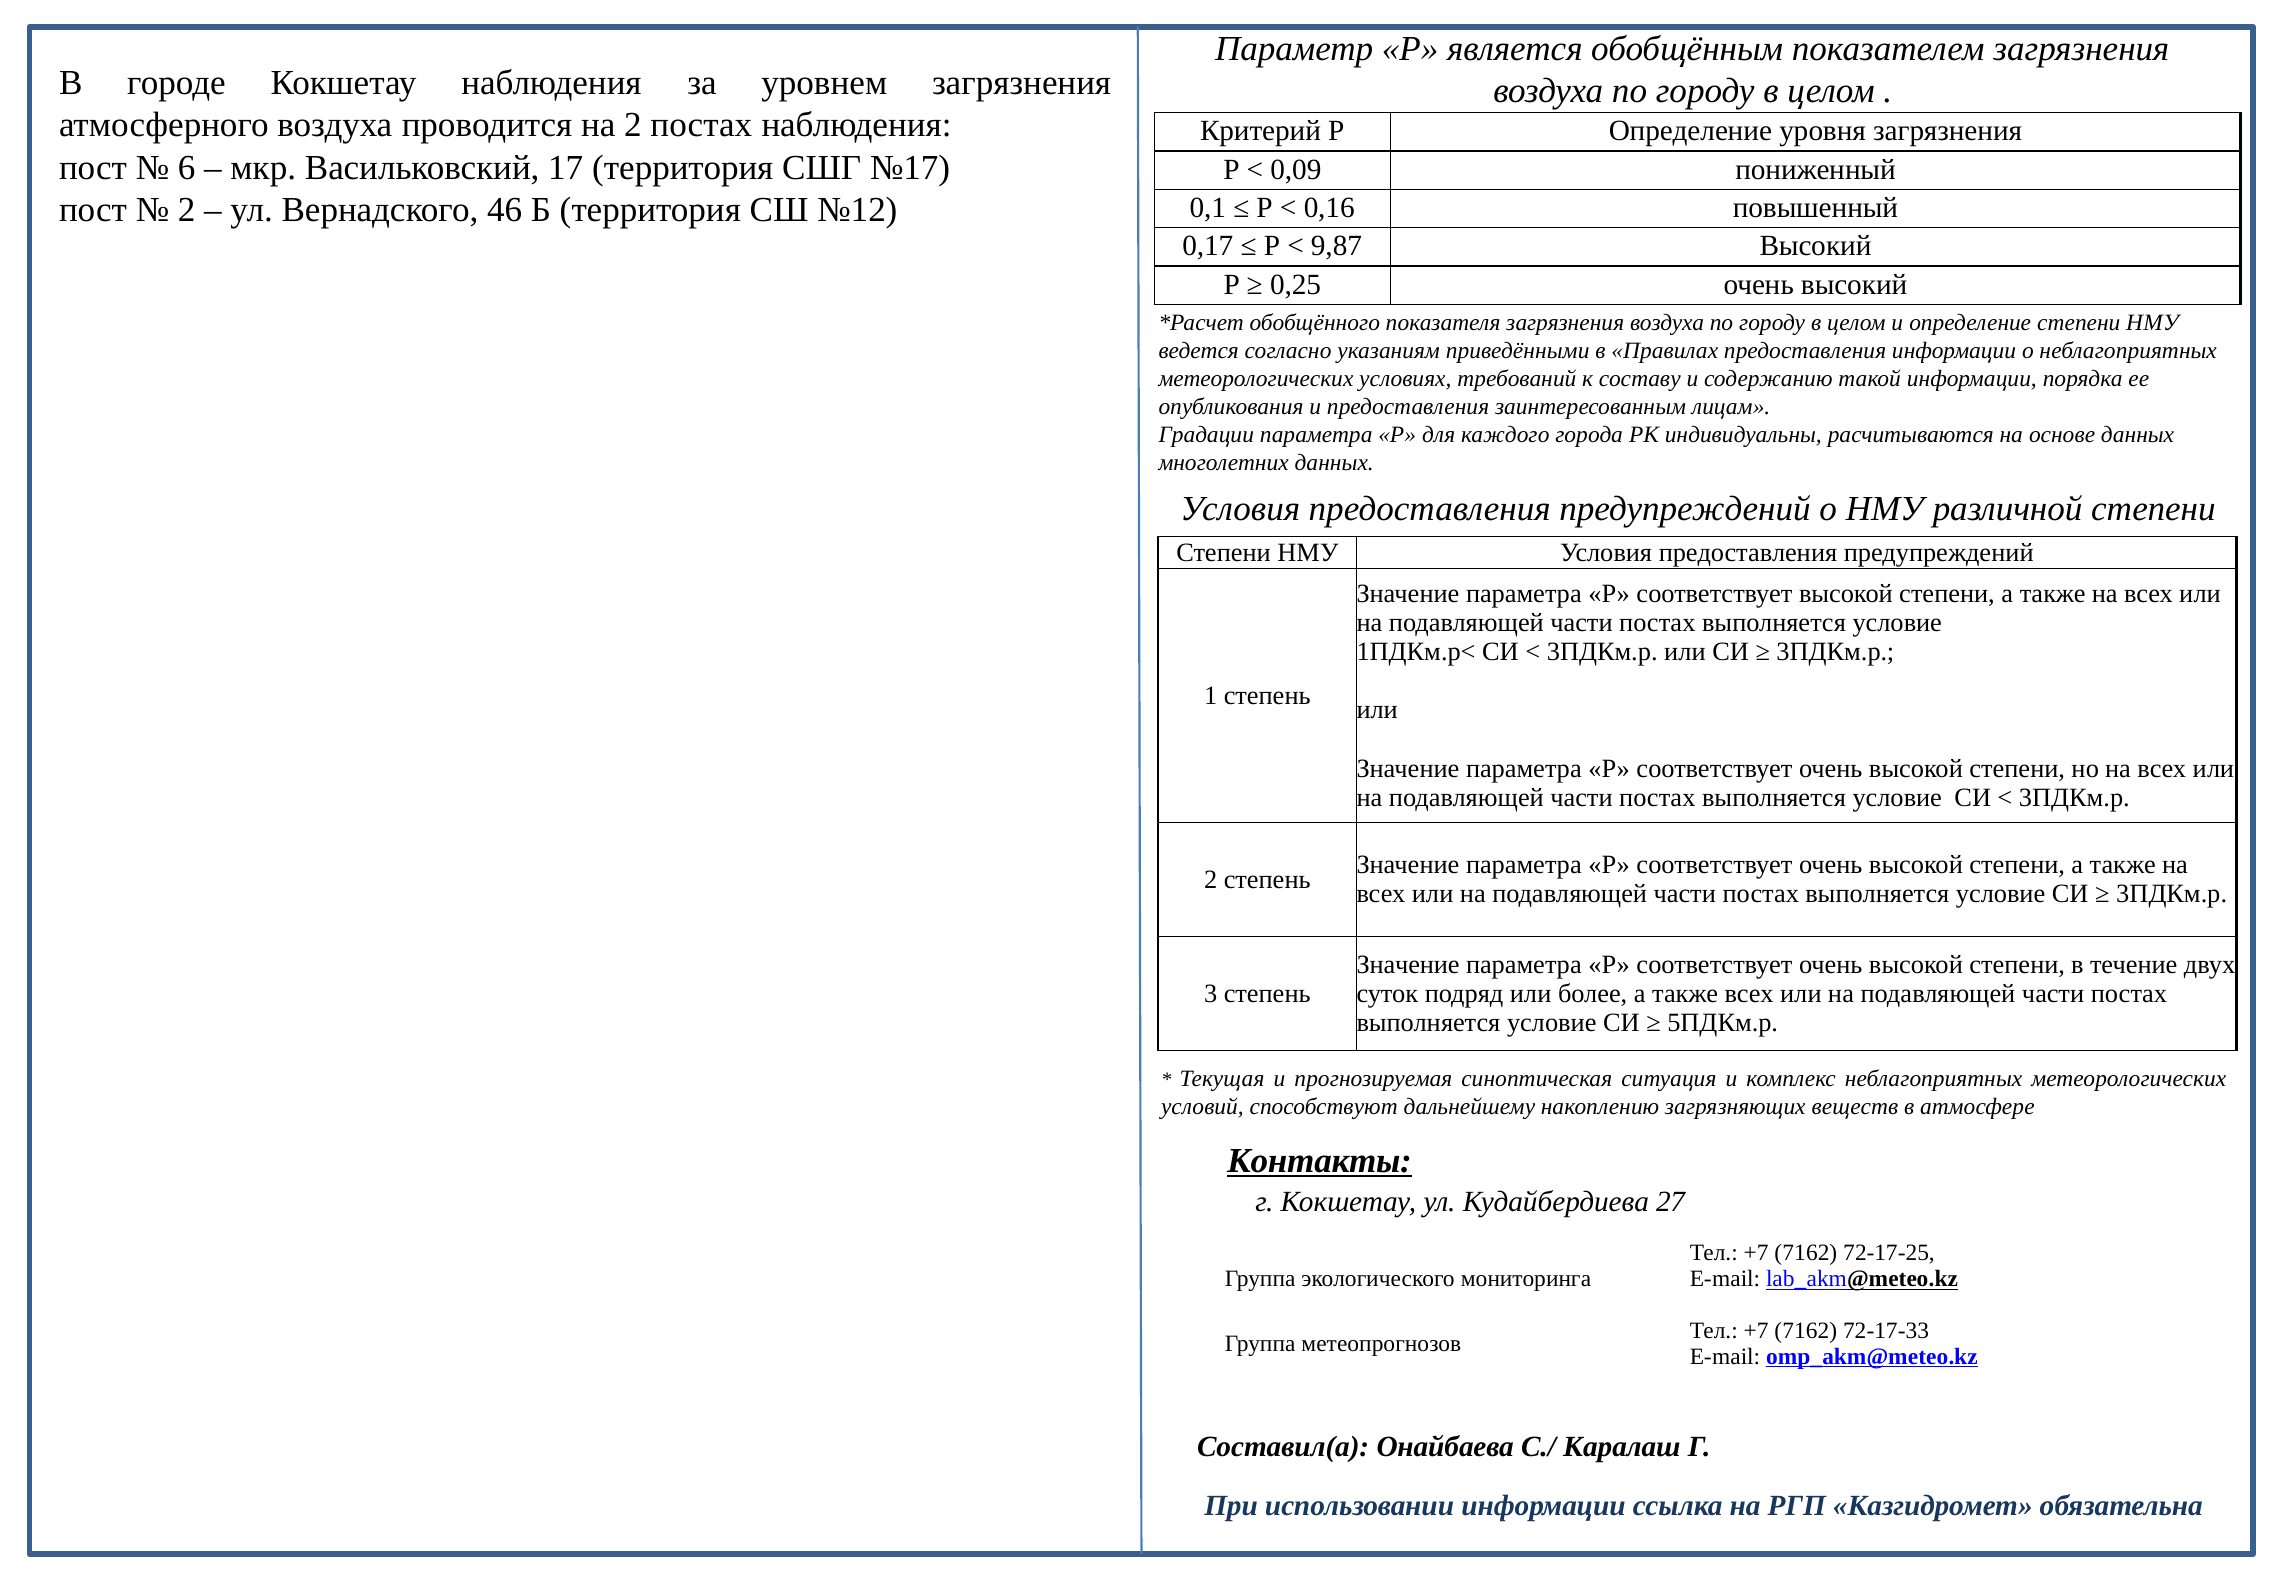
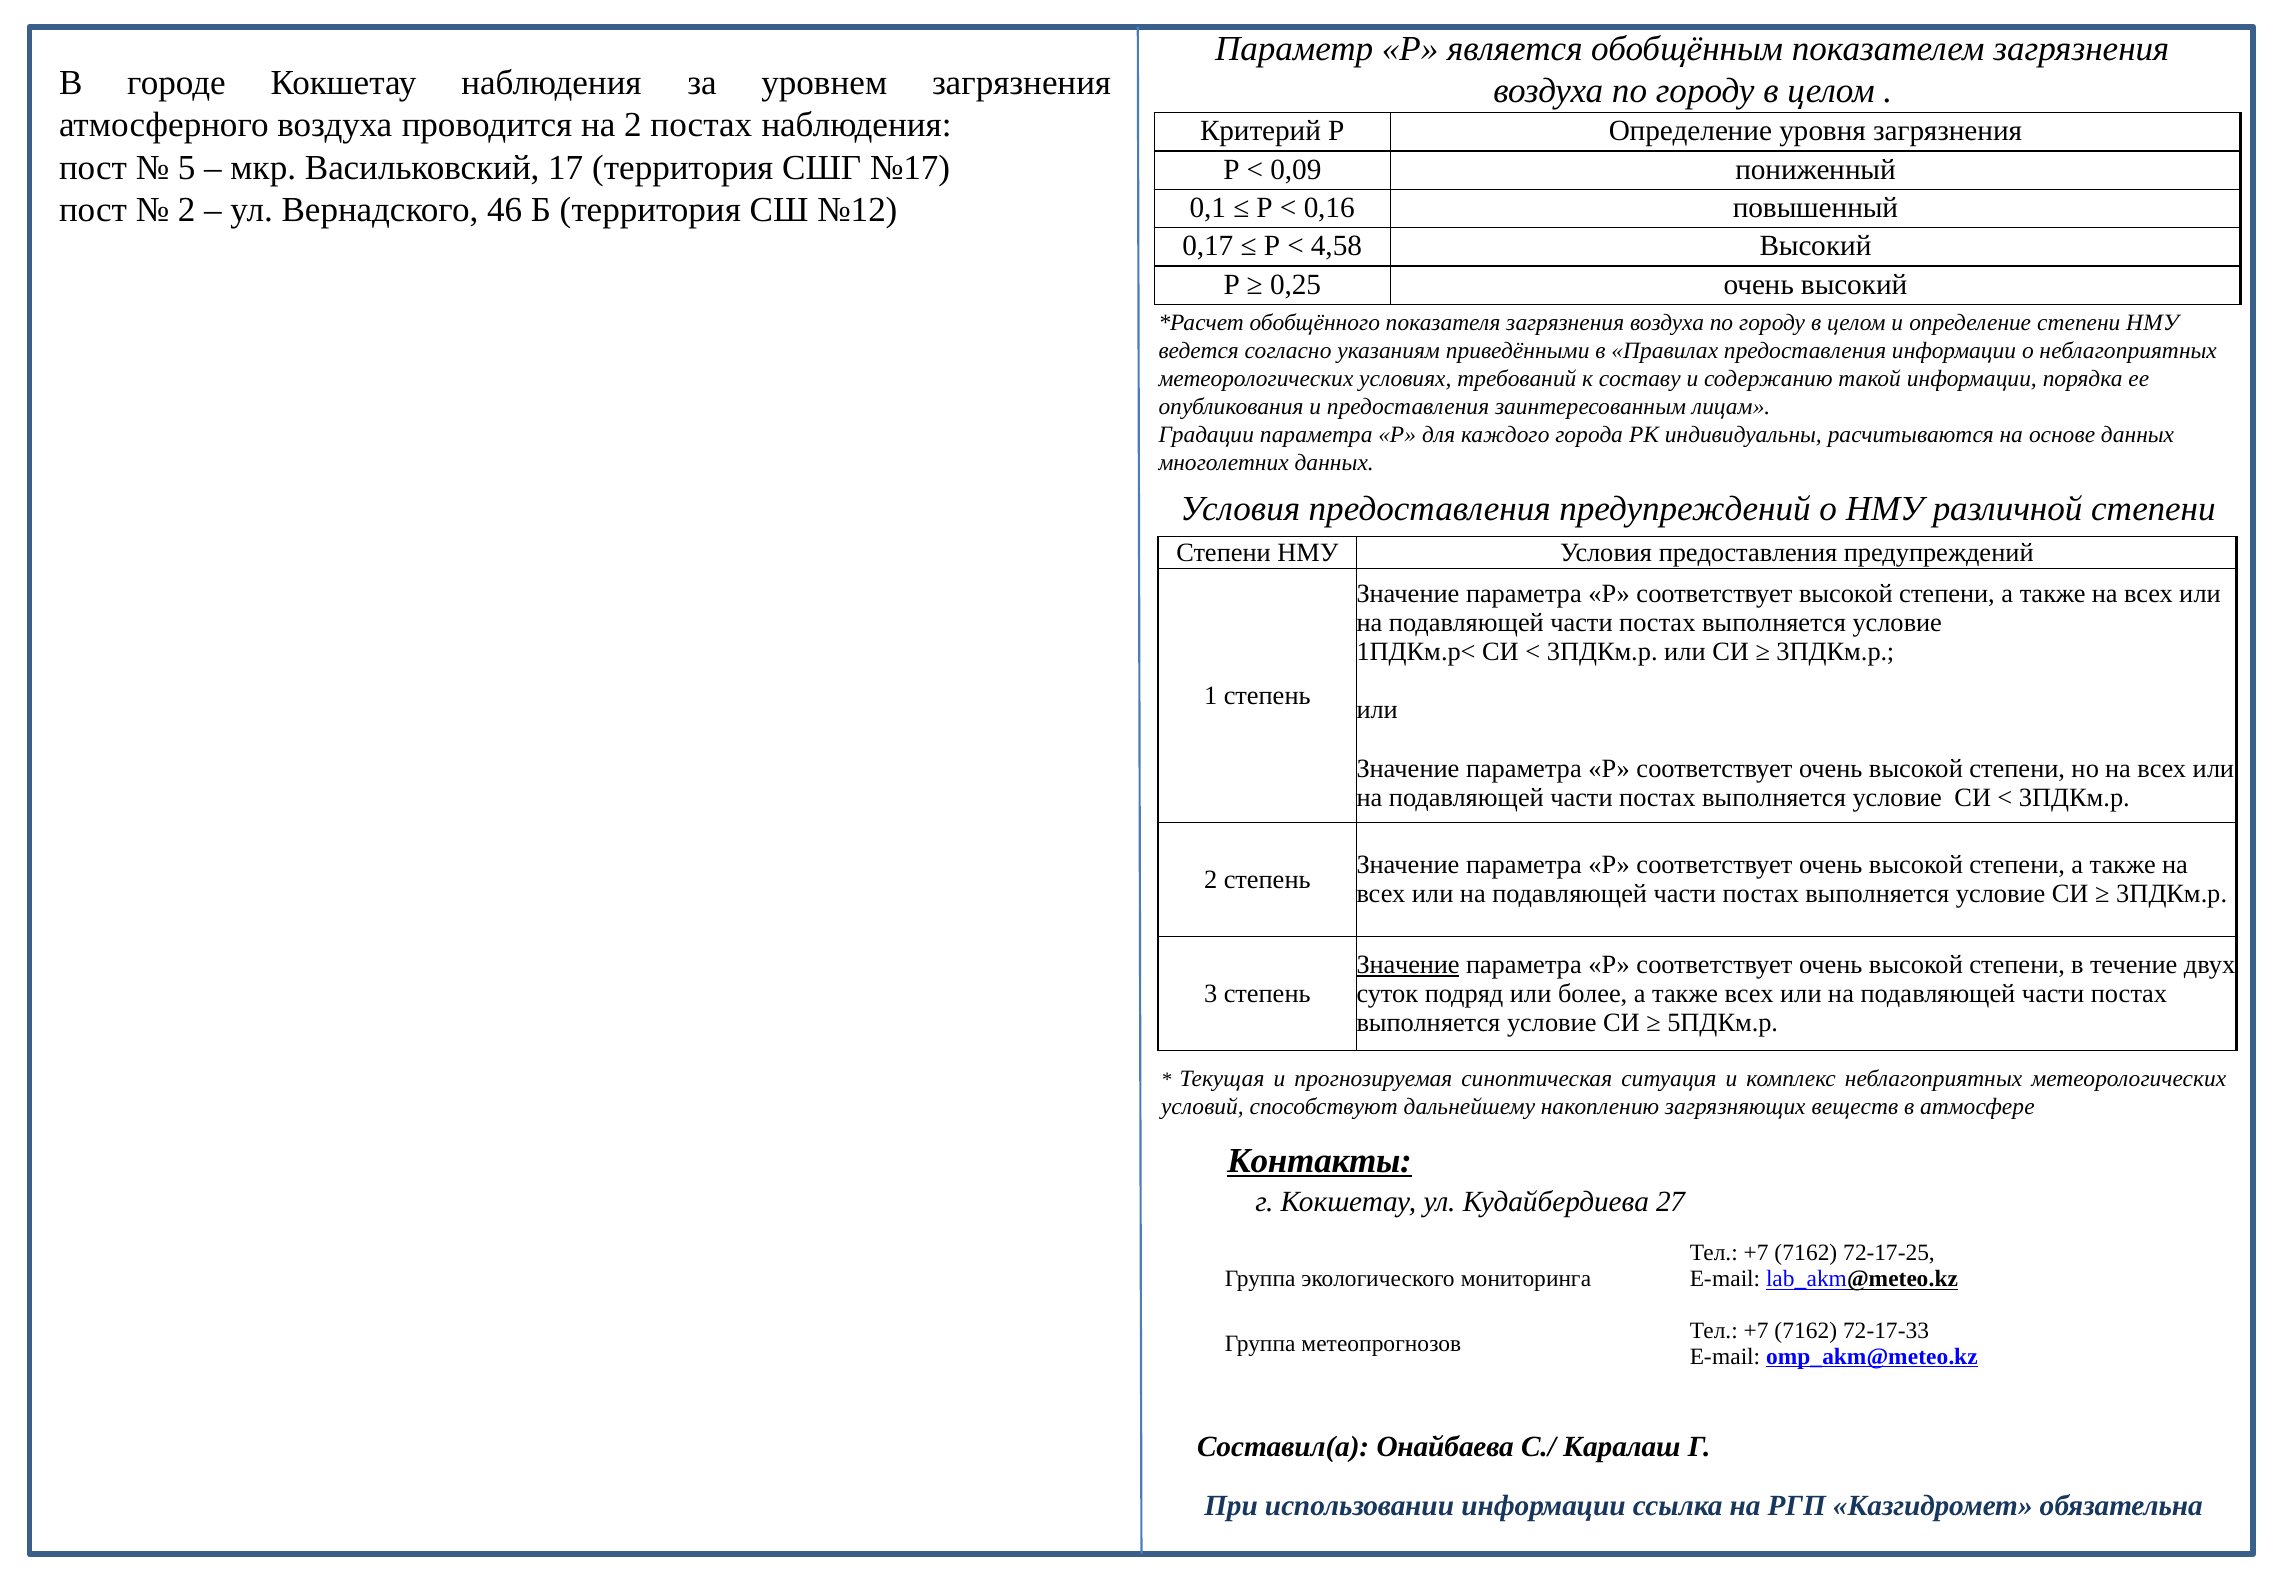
6: 6 -> 5
9,87: 9,87 -> 4,58
Значение at (1408, 964) underline: none -> present
